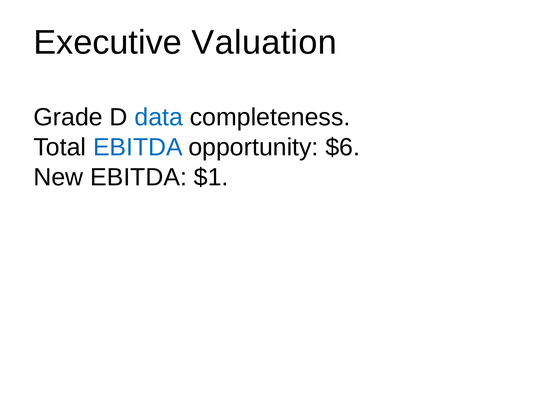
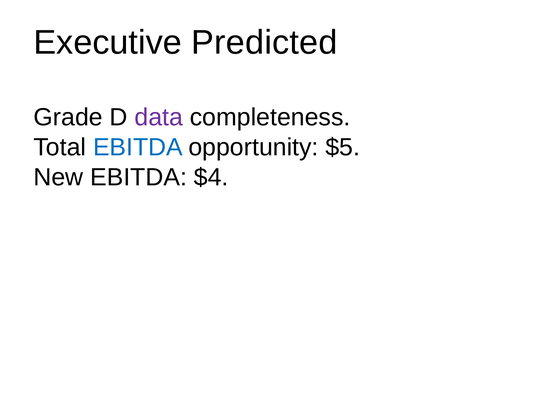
Valuation: Valuation -> Predicted
data colour: blue -> purple
$6: $6 -> $5
$1: $1 -> $4
